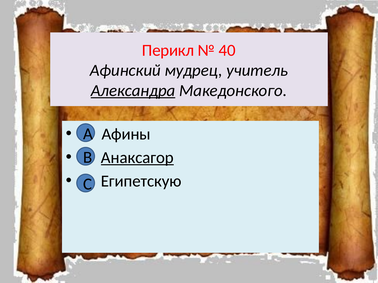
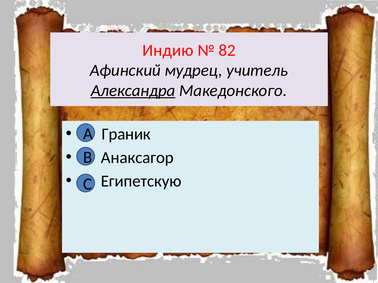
Перикл: Перикл -> Индию
40: 40 -> 82
Афины: Афины -> Граник
Анаксагор underline: present -> none
